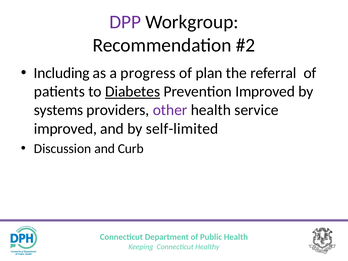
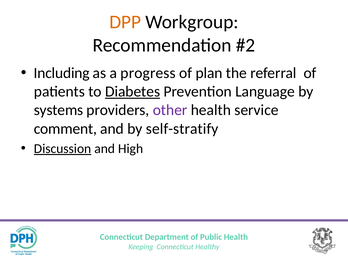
DPP colour: purple -> orange
Prevention Improved: Improved -> Language
improved at (65, 129): improved -> comment
self-limited: self-limited -> self-stratify
Discussion underline: none -> present
Curb: Curb -> High
